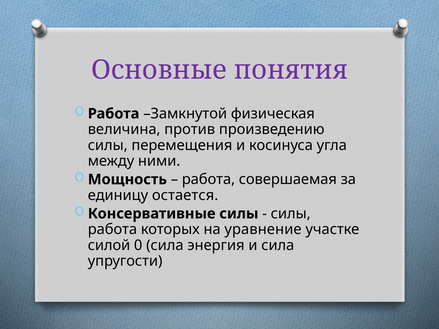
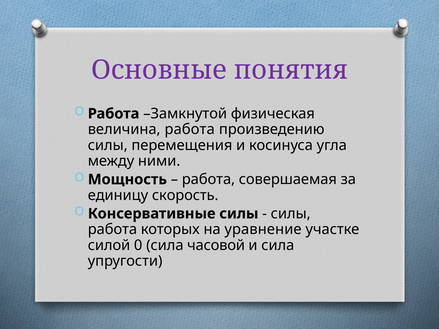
величина против: против -> работа
остается: остается -> скорость
энергия: энергия -> часовой
